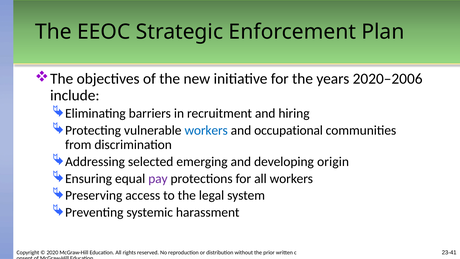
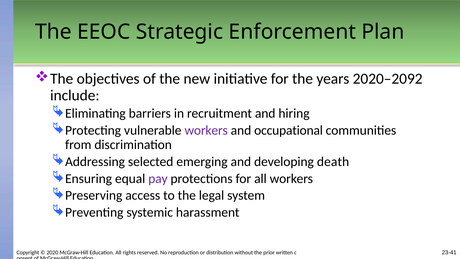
2020–2006: 2020–2006 -> 2020–2092
workers at (206, 130) colour: blue -> purple
origin: origin -> death
